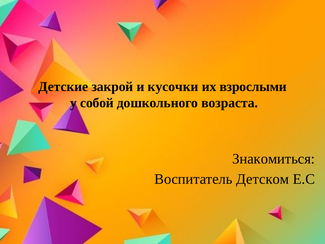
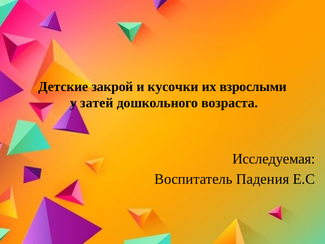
собой: собой -> затей
Знакомиться: Знакомиться -> Исследуемая
Детском: Детском -> Падения
